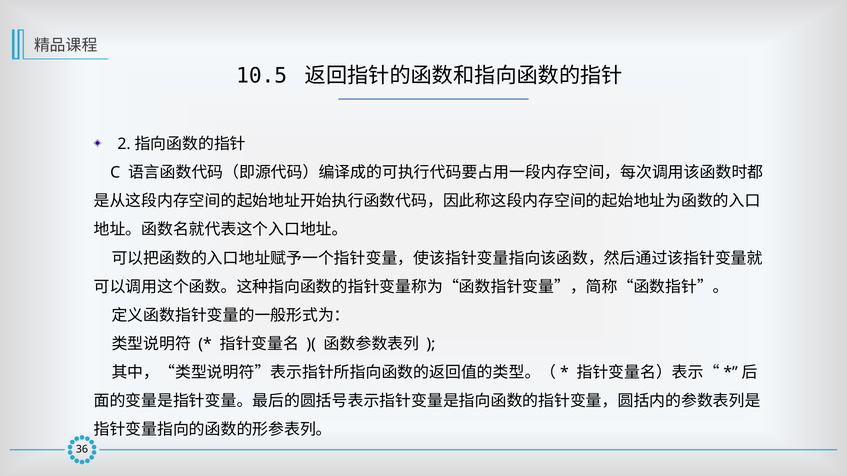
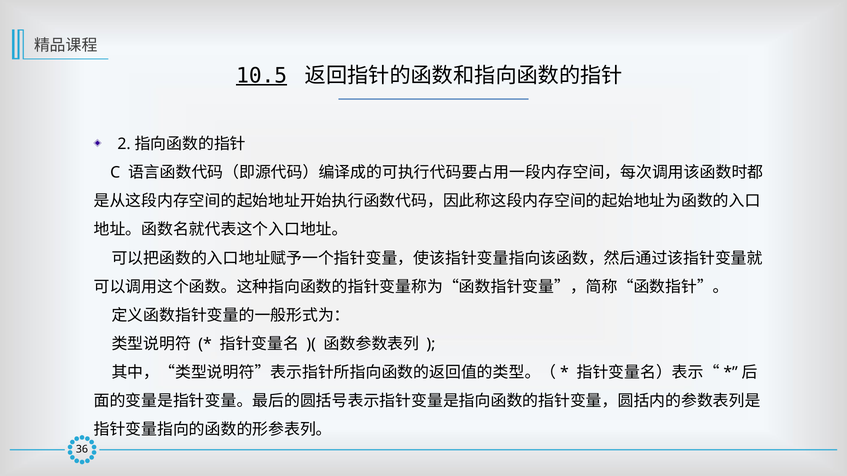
10.5 underline: none -> present
